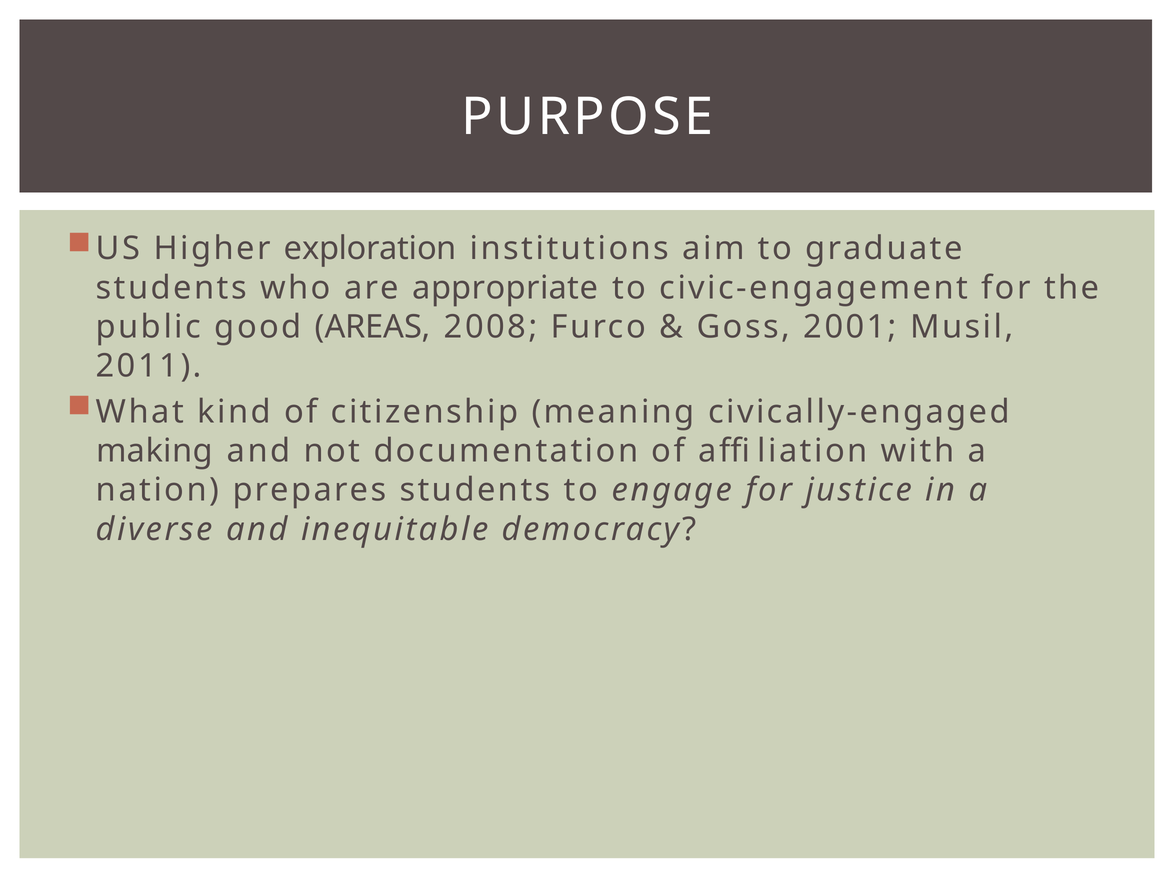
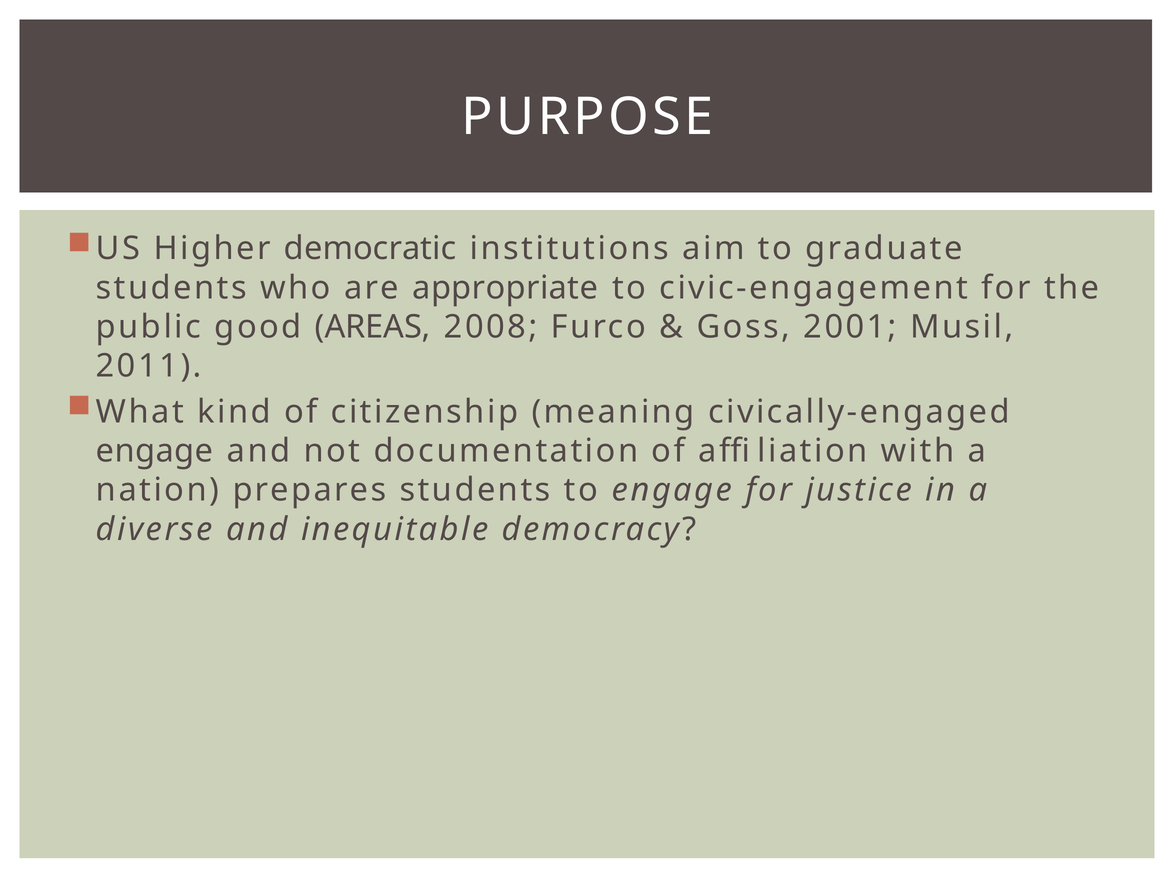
exploration: exploration -> democratic
making at (154, 451): making -> engage
